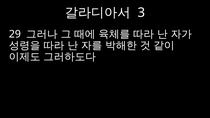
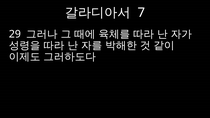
3: 3 -> 7
